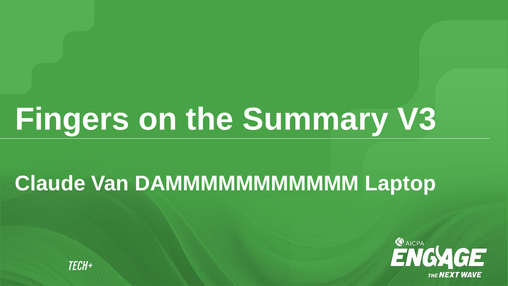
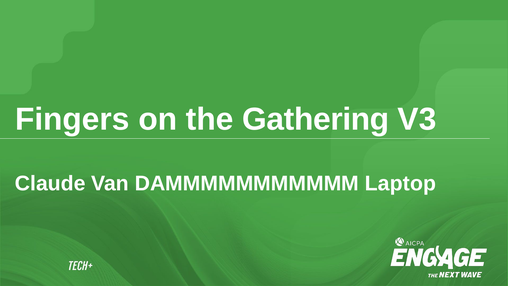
Summary: Summary -> Gathering
